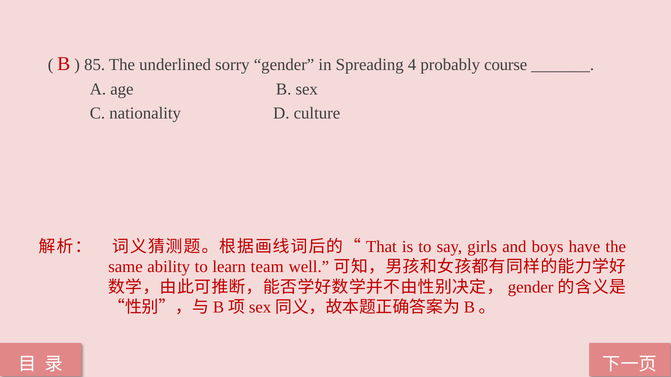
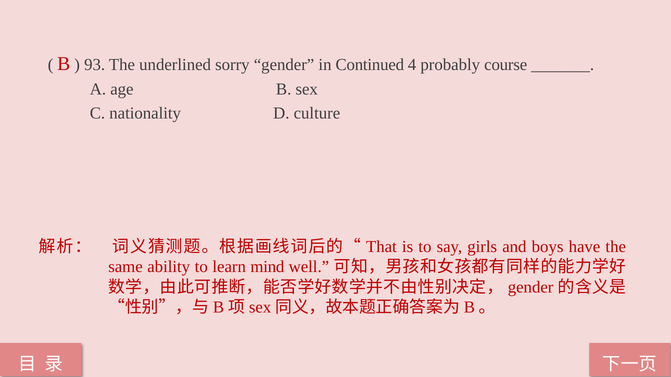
85: 85 -> 93
Spreading: Spreading -> Continued
team: team -> mind
